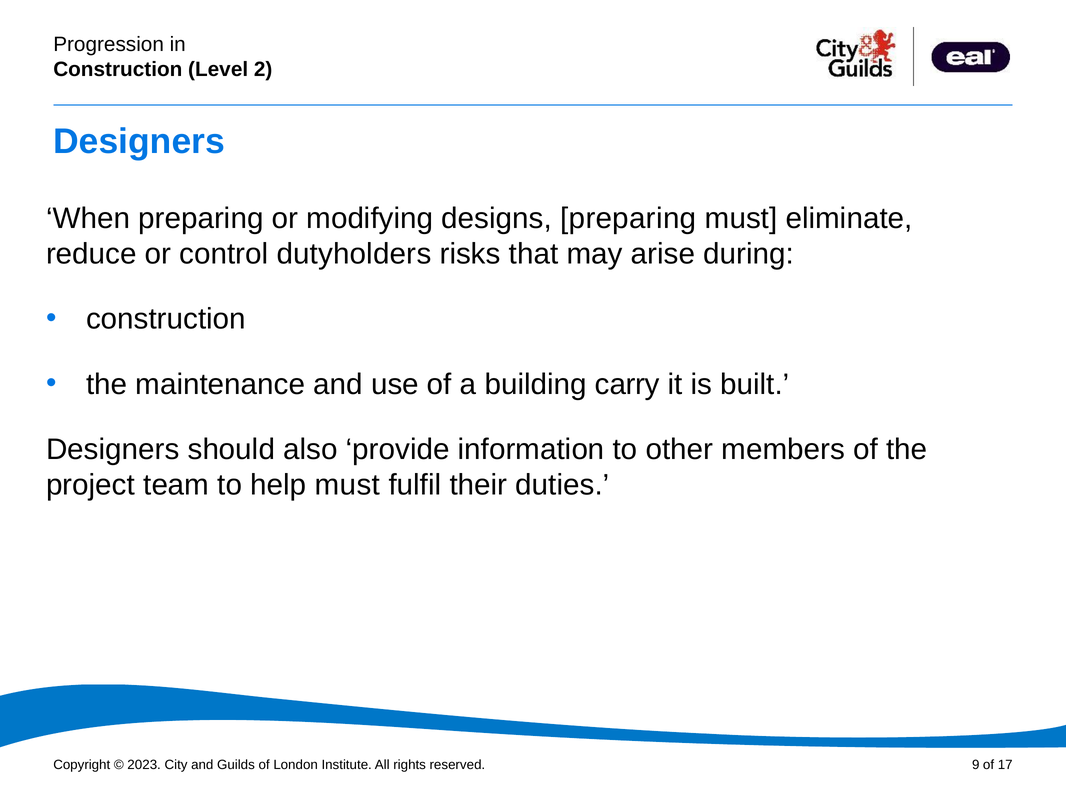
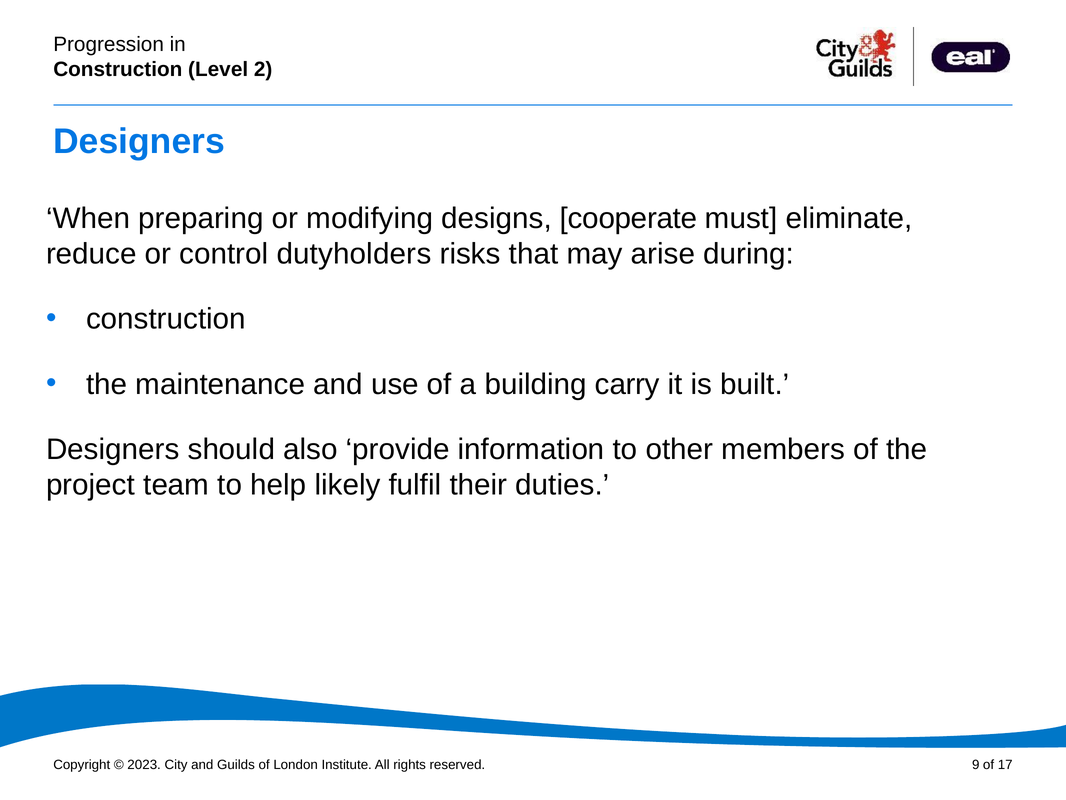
designs preparing: preparing -> cooperate
help must: must -> likely
